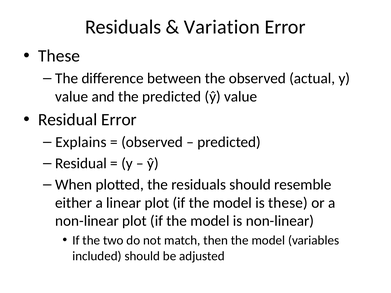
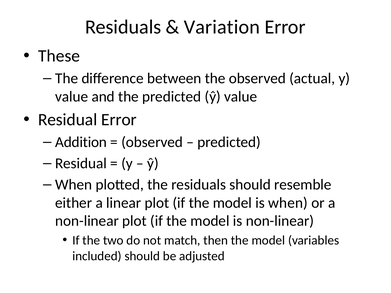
Explains: Explains -> Addition
is these: these -> when
